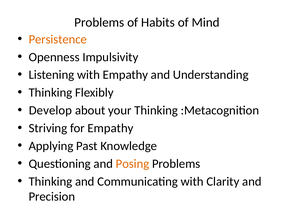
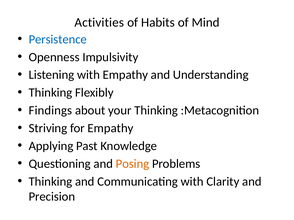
Problems at (99, 22): Problems -> Activities
Persistence colour: orange -> blue
Develop: Develop -> Findings
